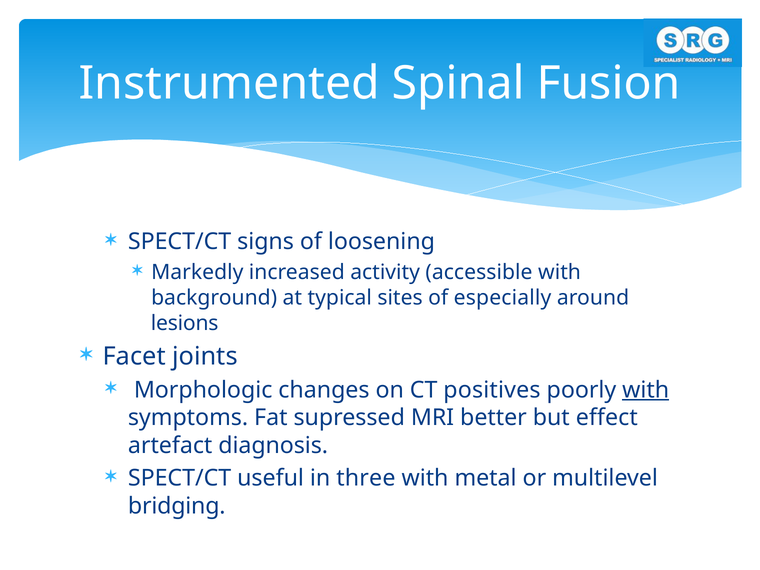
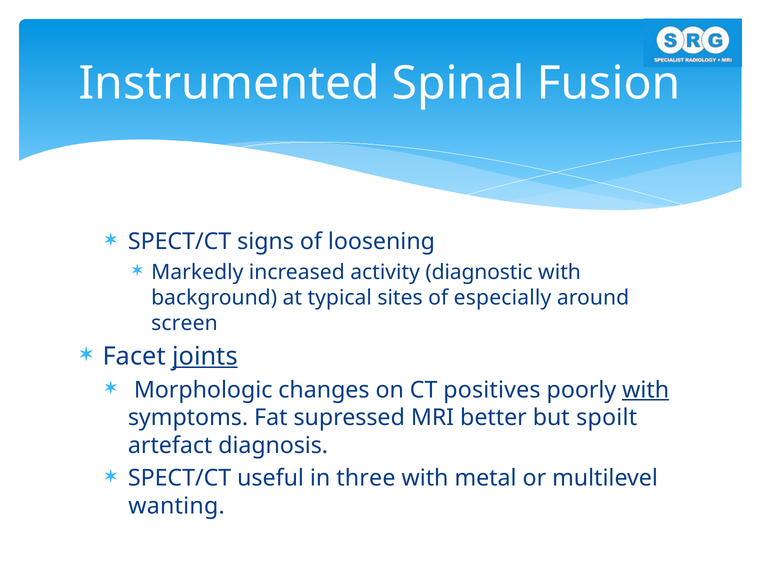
accessible: accessible -> diagnostic
lesions: lesions -> screen
joints underline: none -> present
effect: effect -> spoilt
bridging: bridging -> wanting
